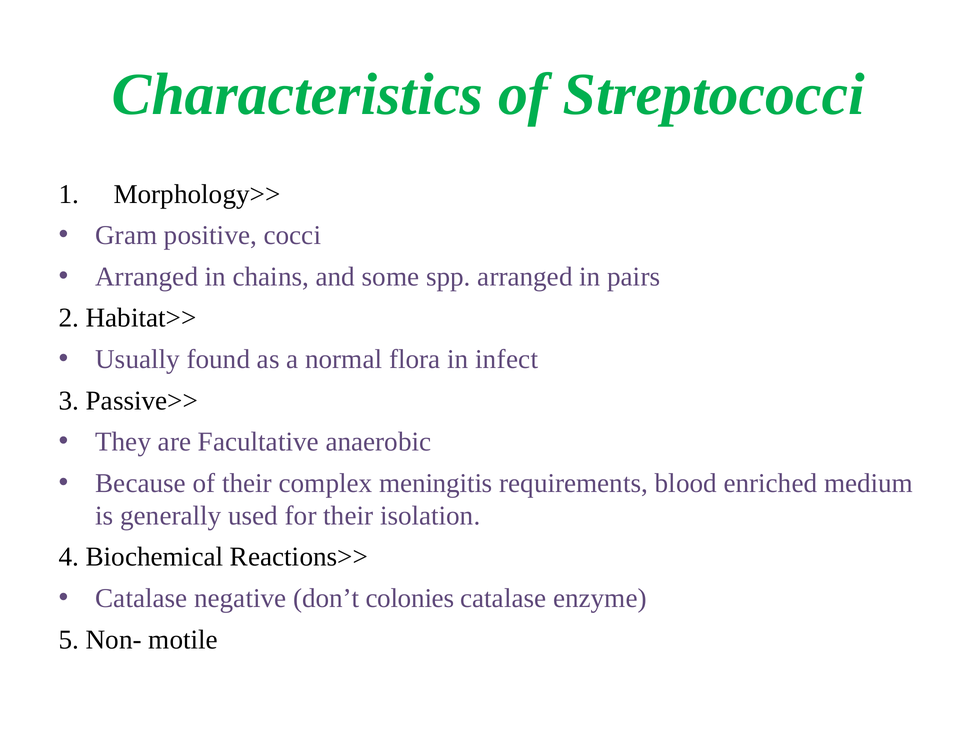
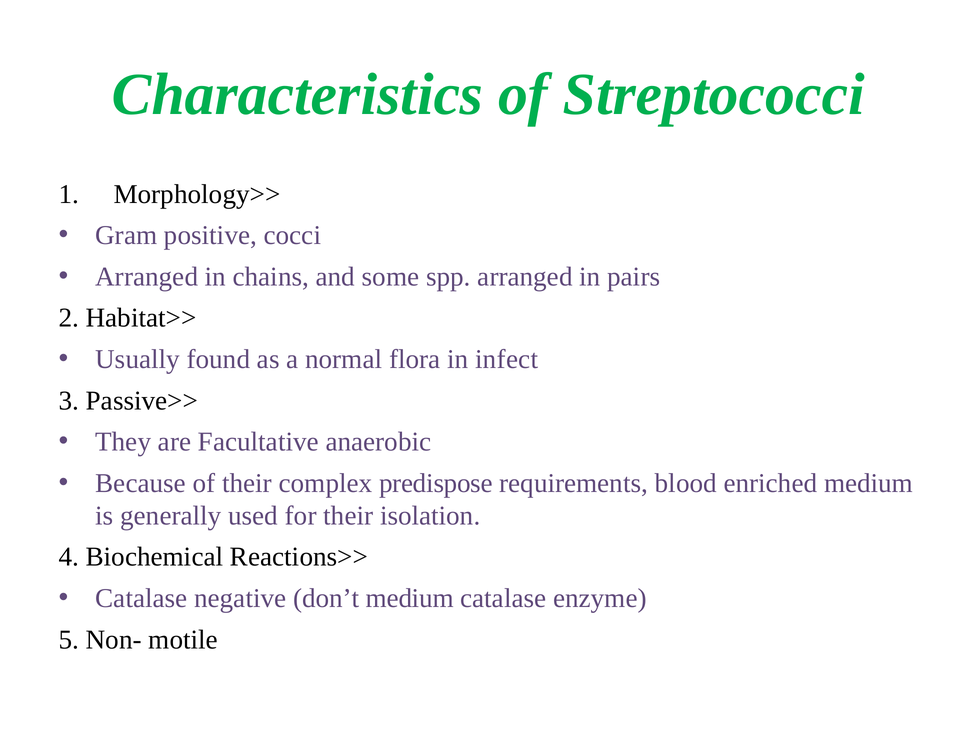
meningitis: meningitis -> predispose
don’t colonies: colonies -> medium
